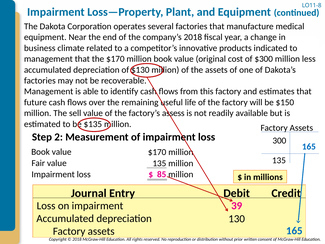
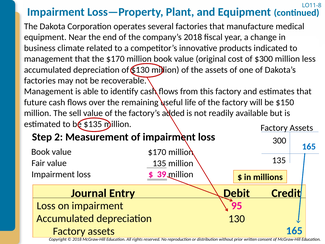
assess: assess -> added
85: 85 -> 39
39: 39 -> 95
